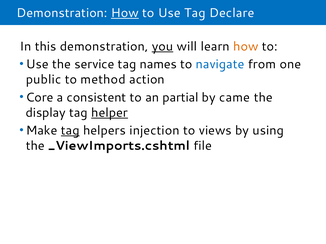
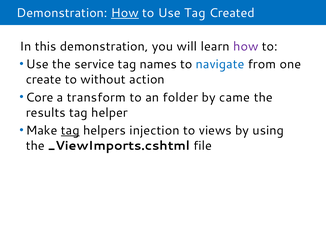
Declare: Declare -> Created
you underline: present -> none
how at (246, 46) colour: orange -> purple
public: public -> create
method: method -> without
consistent: consistent -> transform
partial: partial -> folder
display: display -> results
helper underline: present -> none
